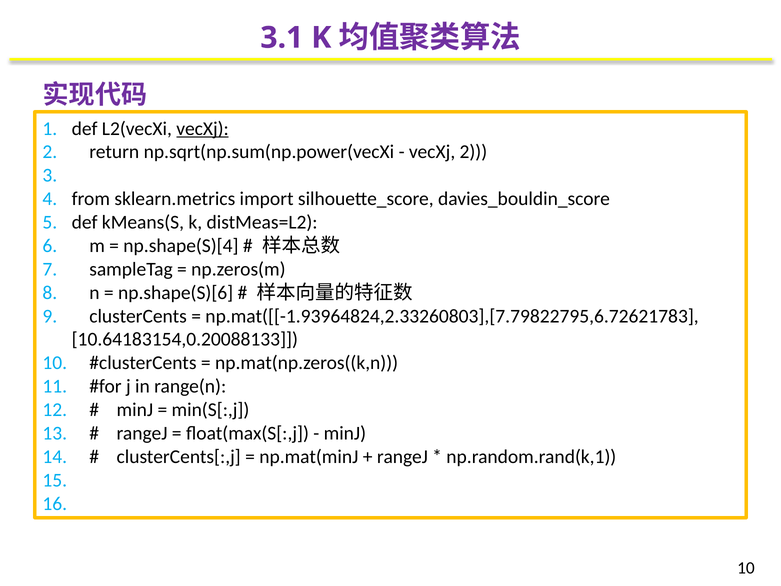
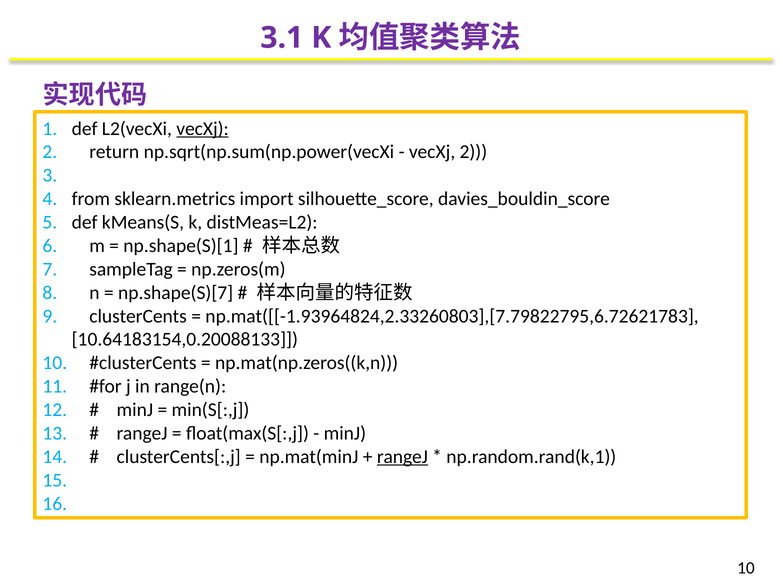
np.shape(S)[4: np.shape(S)[4 -> np.shape(S)[1
np.shape(S)[6: np.shape(S)[6 -> np.shape(S)[7
rangeJ at (402, 457) underline: none -> present
